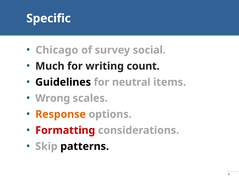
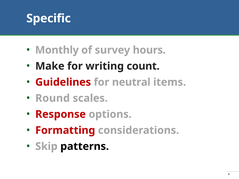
Chicago: Chicago -> Monthly
social: social -> hours
Much: Much -> Make
Guidelines colour: black -> red
Wrong: Wrong -> Round
Response colour: orange -> red
